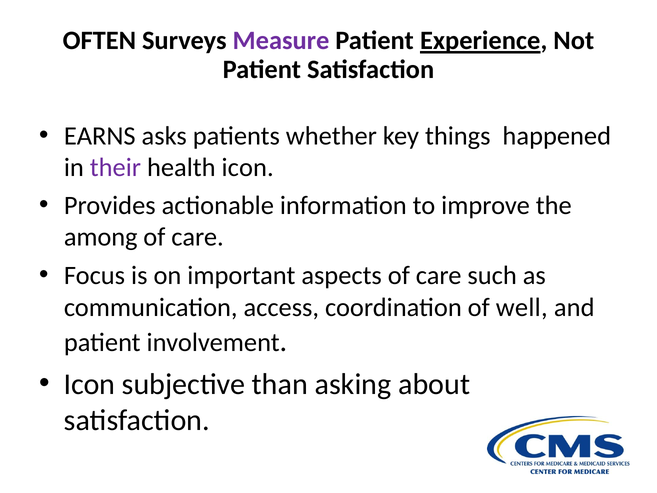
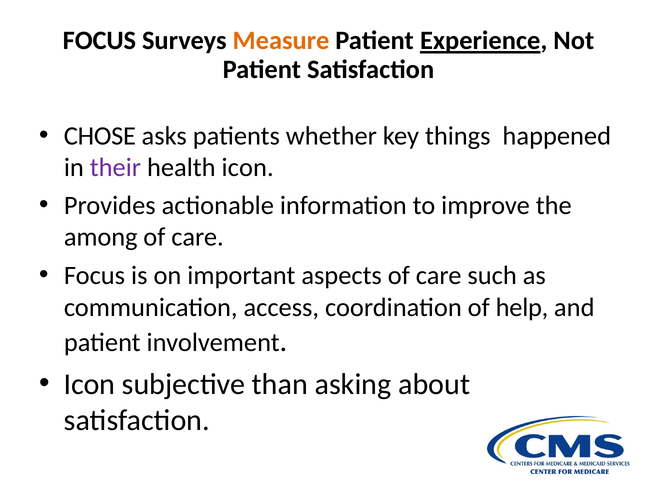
OFTEN at (99, 41): OFTEN -> FOCUS
Measure colour: purple -> orange
EARNS: EARNS -> CHOSE
well: well -> help
